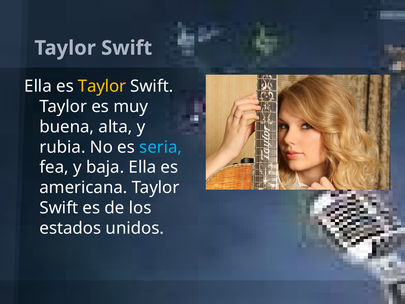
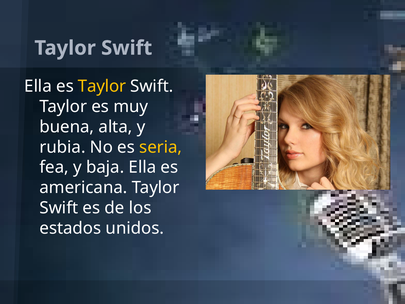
seria colour: light blue -> yellow
